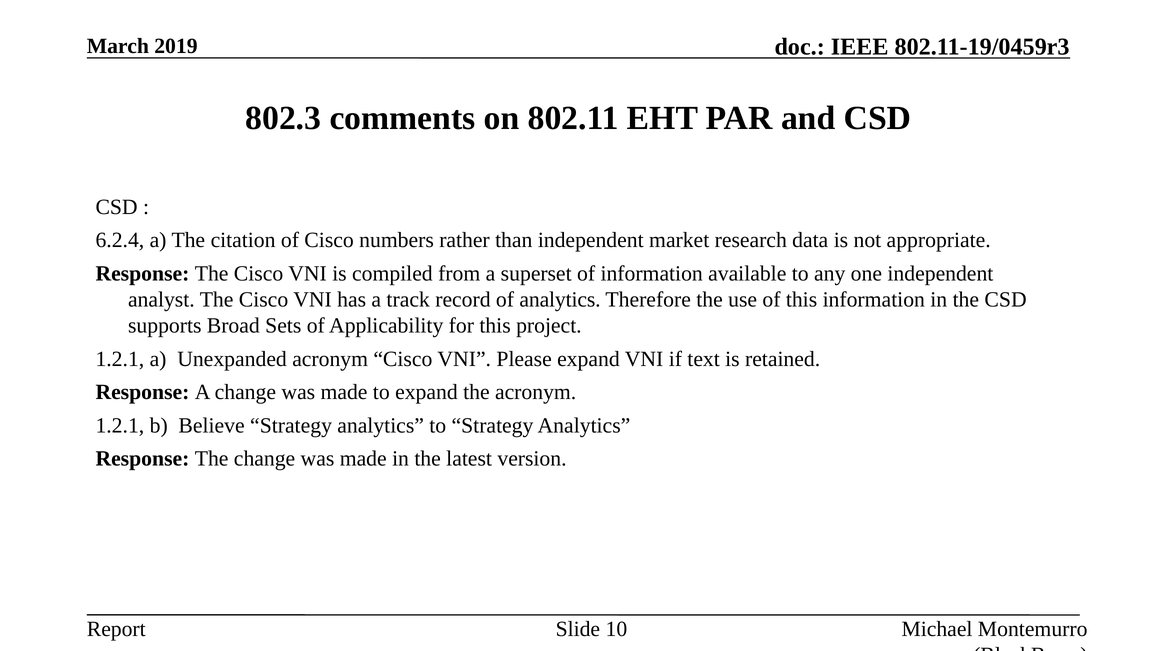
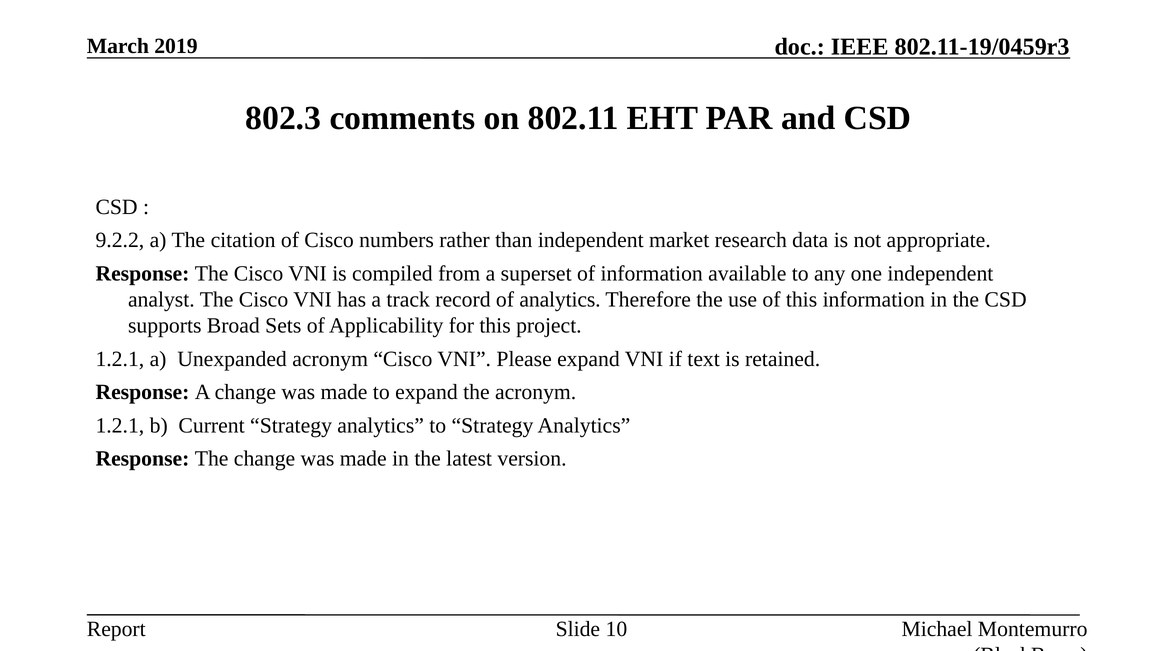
6.2.4: 6.2.4 -> 9.2.2
Believe: Believe -> Current
